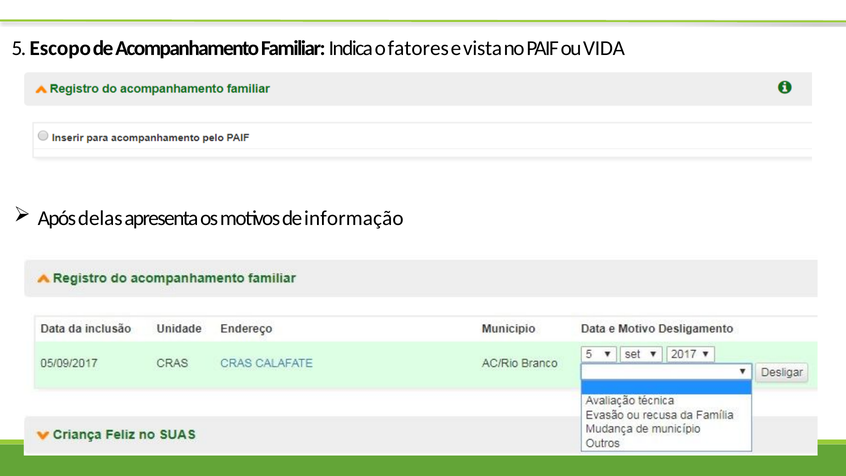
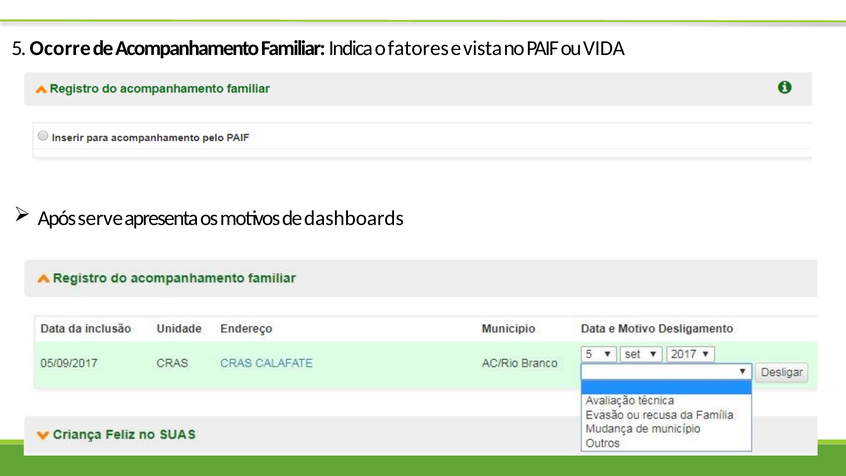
Escopo: Escopo -> Ocorre
delas: delas -> serve
informação: informação -> dashboards
